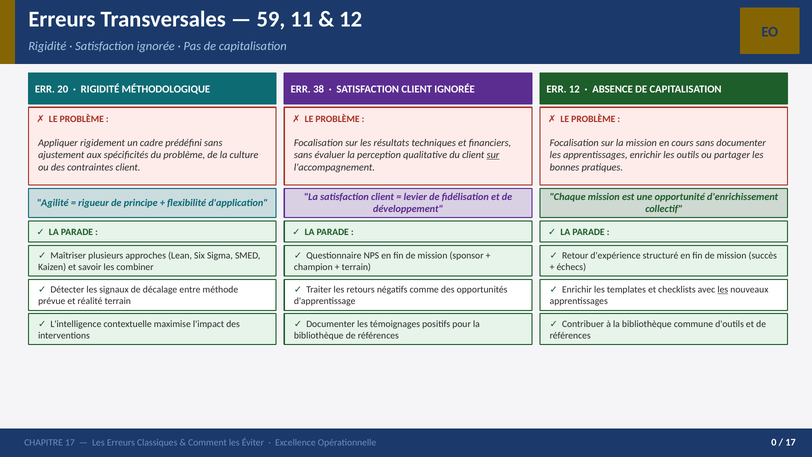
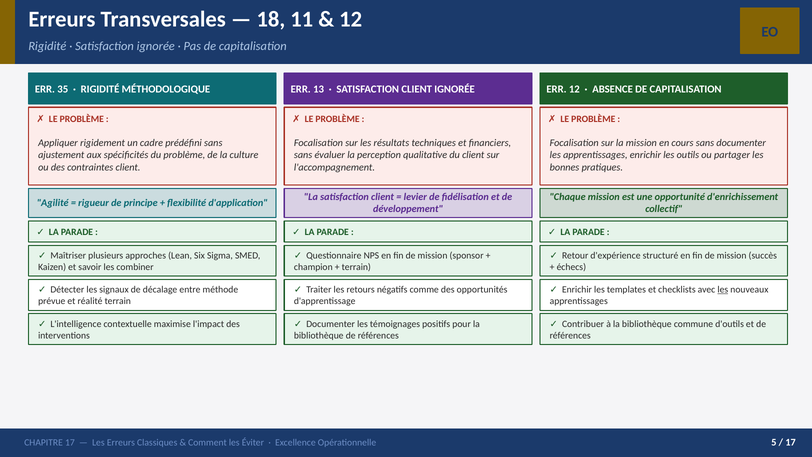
59: 59 -> 18
20: 20 -> 35
38: 38 -> 13
sur at (493, 155) underline: present -> none
0: 0 -> 5
